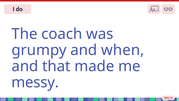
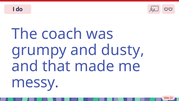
when: when -> dusty
